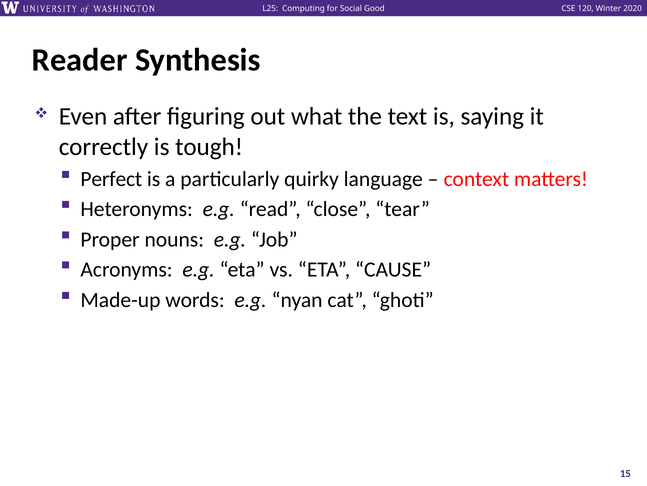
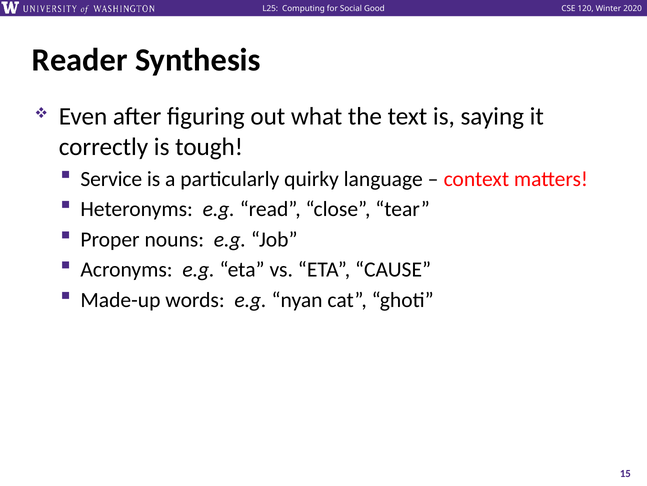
Perfect: Perfect -> Service
